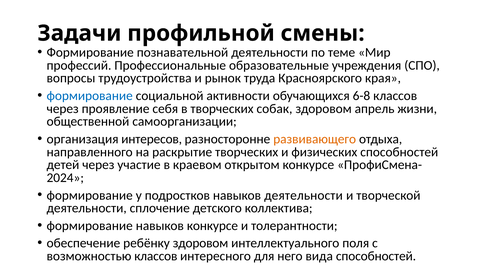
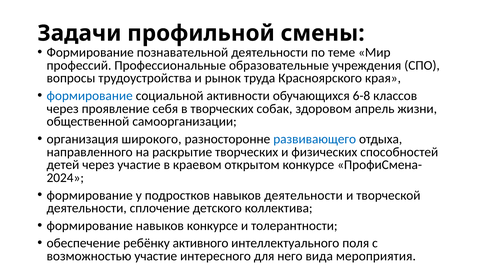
интересов: интересов -> широкого
развивающего colour: orange -> blue
ребёнку здоровом: здоровом -> активного
возможностью классов: классов -> участие
вида способностей: способностей -> мероприятия
